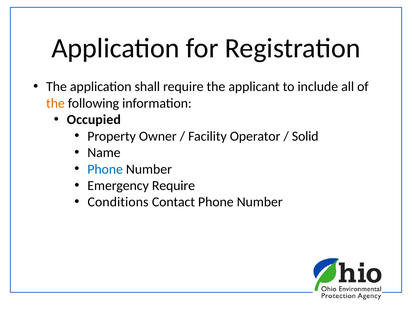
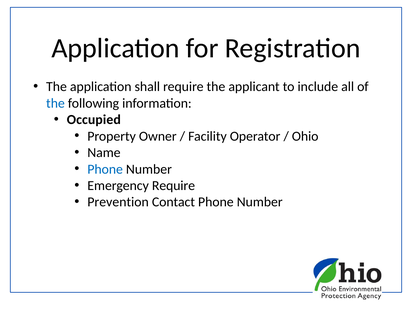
the at (55, 103) colour: orange -> blue
Solid: Solid -> Ohio
Conditions: Conditions -> Prevention
